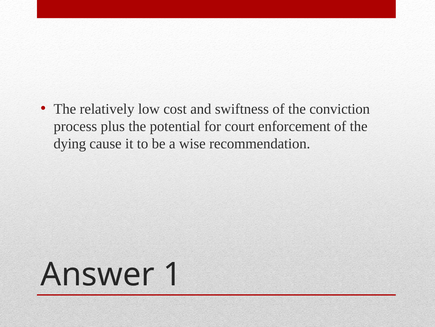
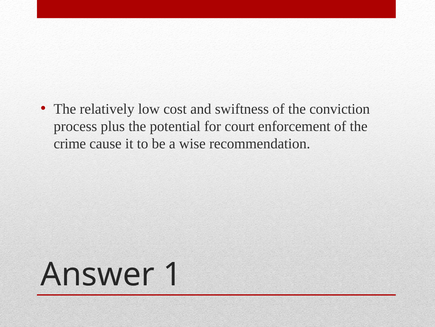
dying: dying -> crime
